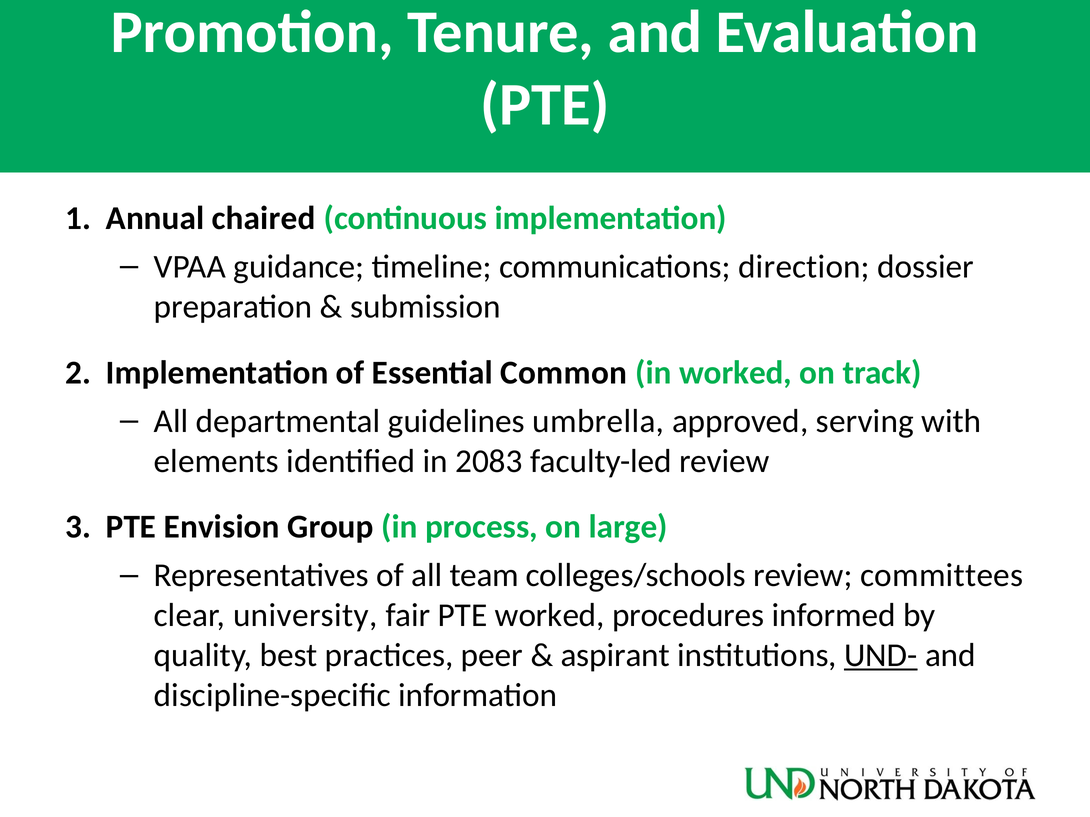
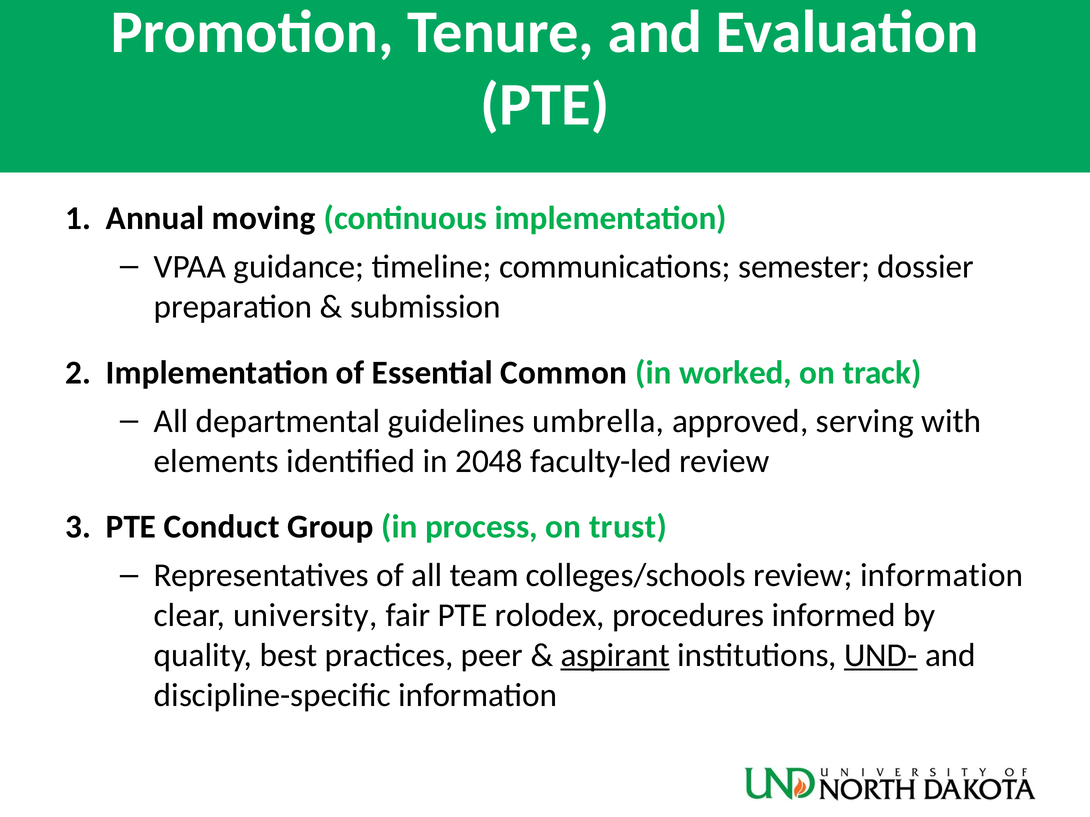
chaired: chaired -> moving
direction: direction -> semester
2083: 2083 -> 2048
Envision: Envision -> Conduct
large: large -> trust
review committees: committees -> information
PTE worked: worked -> rolodex
aspirant underline: none -> present
